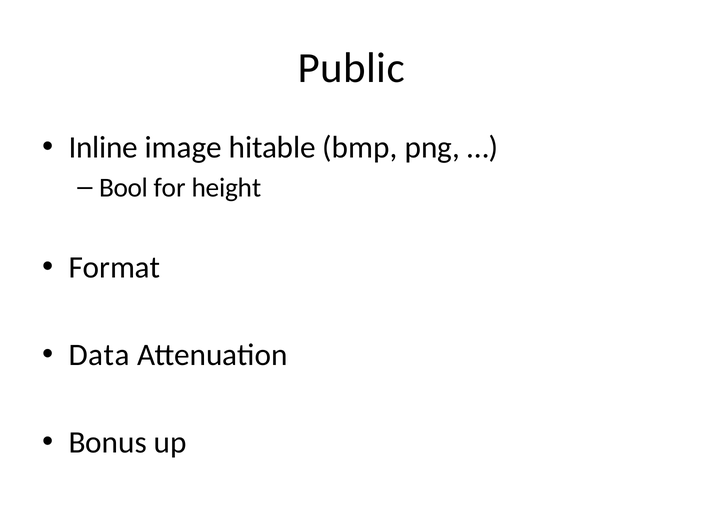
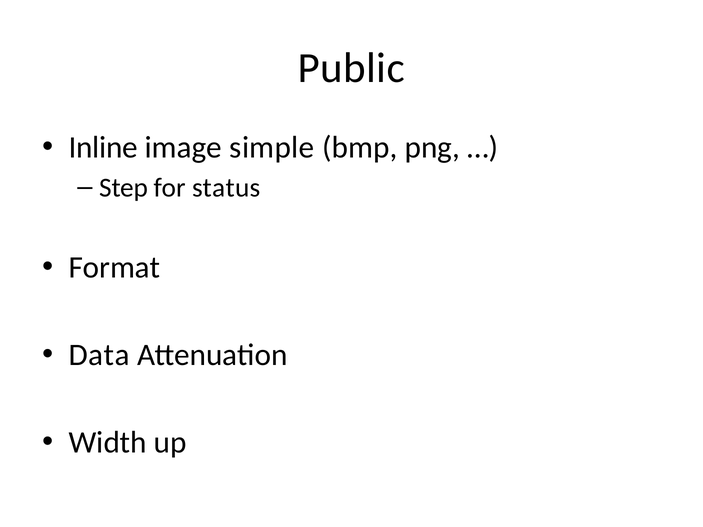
hitable: hitable -> simple
Bool: Bool -> Step
height: height -> status
Bonus: Bonus -> Width
